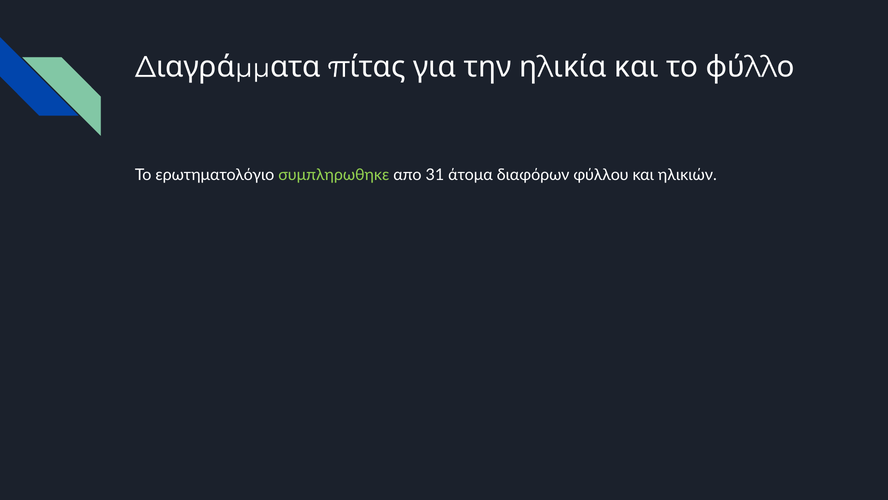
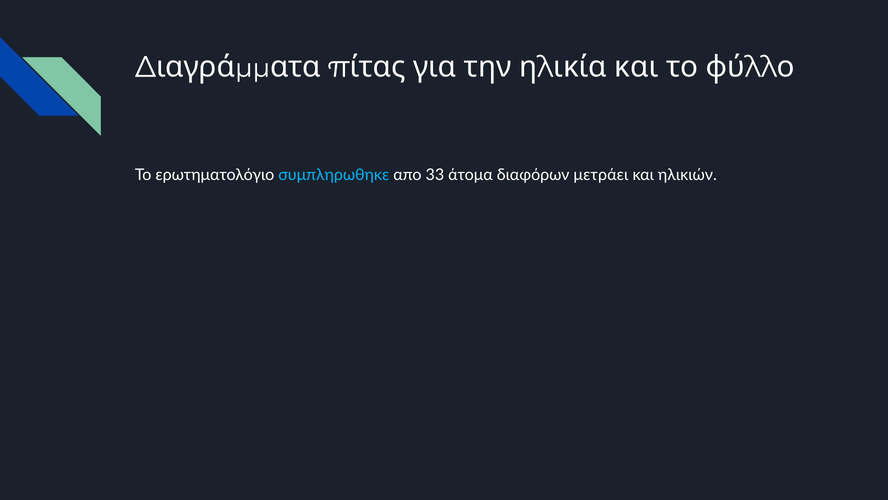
συμπληρωθηκε colour: light green -> light blue
31: 31 -> 33
φύλλου: φύλλου -> μετράει
